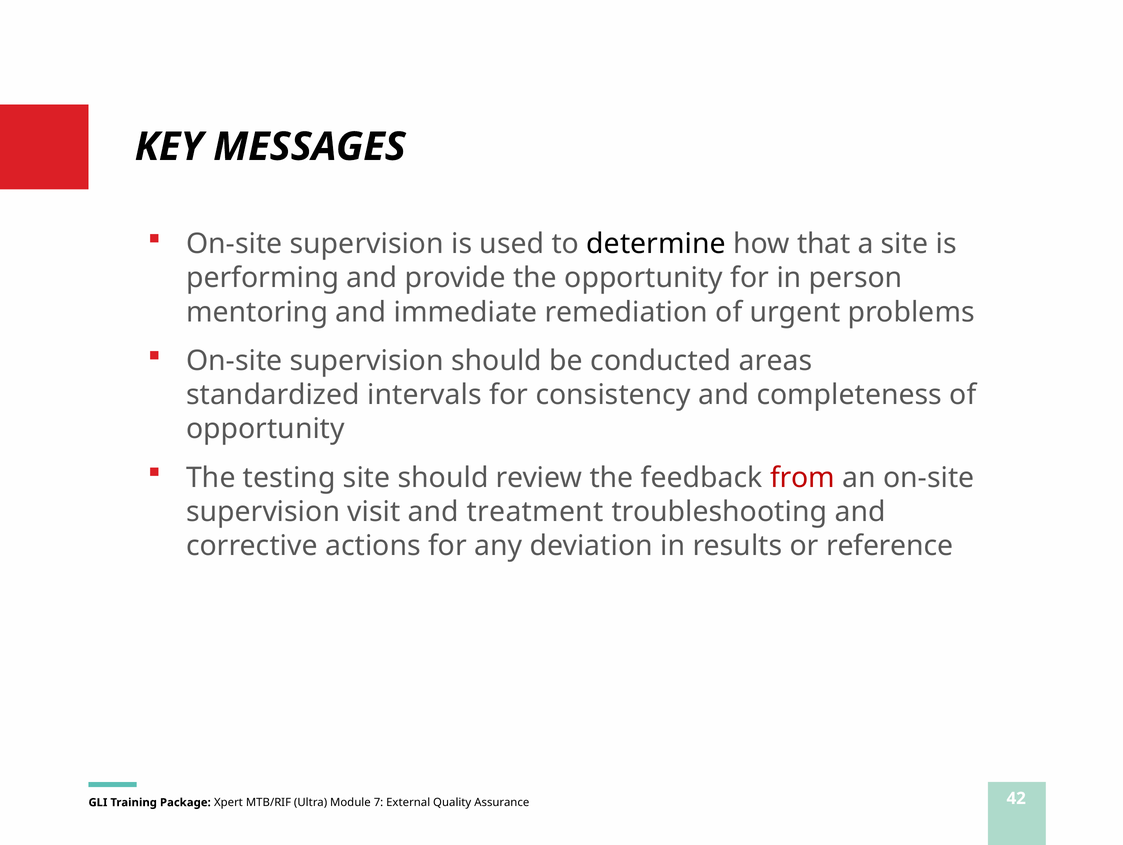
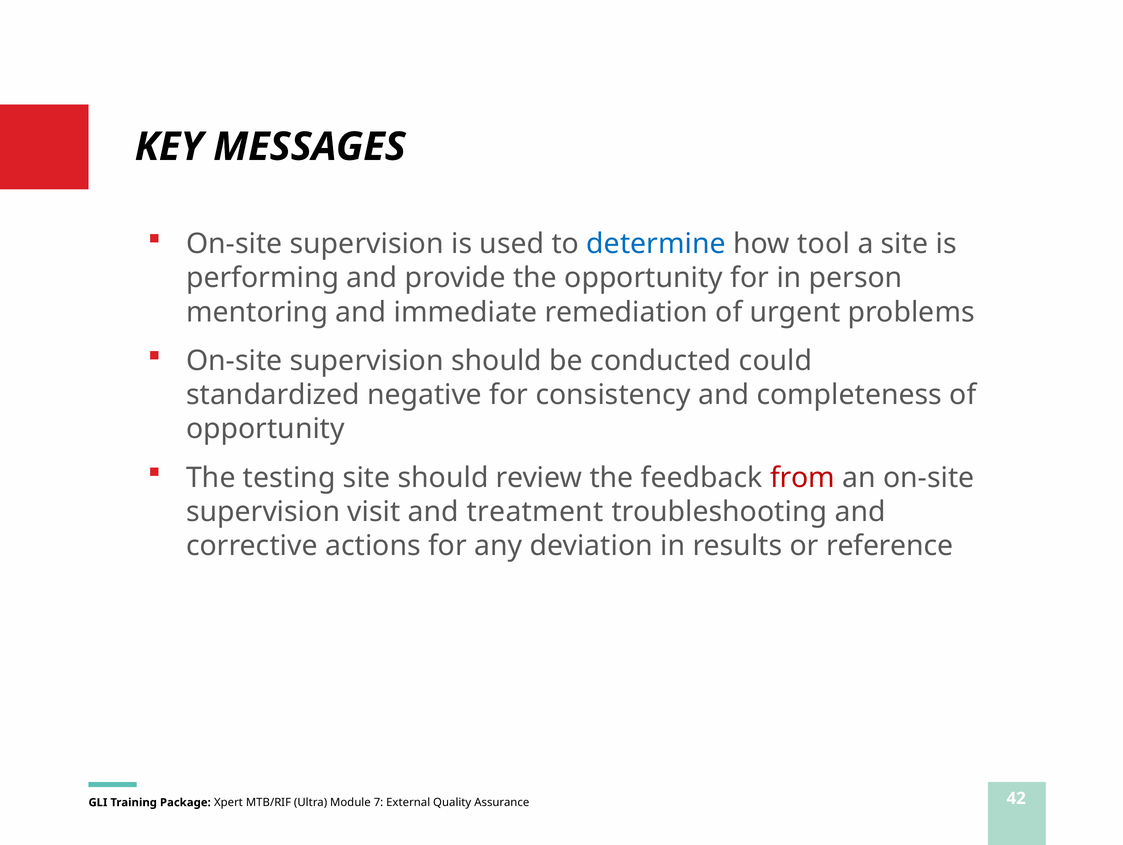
determine colour: black -> blue
that: that -> tool
areas: areas -> could
intervals: intervals -> negative
